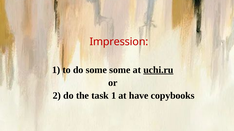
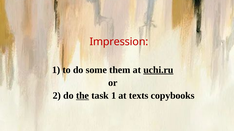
some some: some -> them
the underline: none -> present
have: have -> texts
